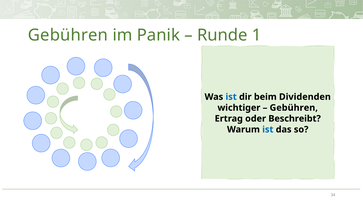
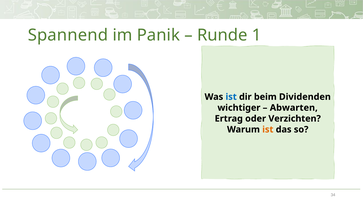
Gebühren at (68, 35): Gebühren -> Spannend
Gebühren at (294, 108): Gebühren -> Abwarten
Beschreibt: Beschreibt -> Verzichten
ist at (268, 130) colour: blue -> orange
